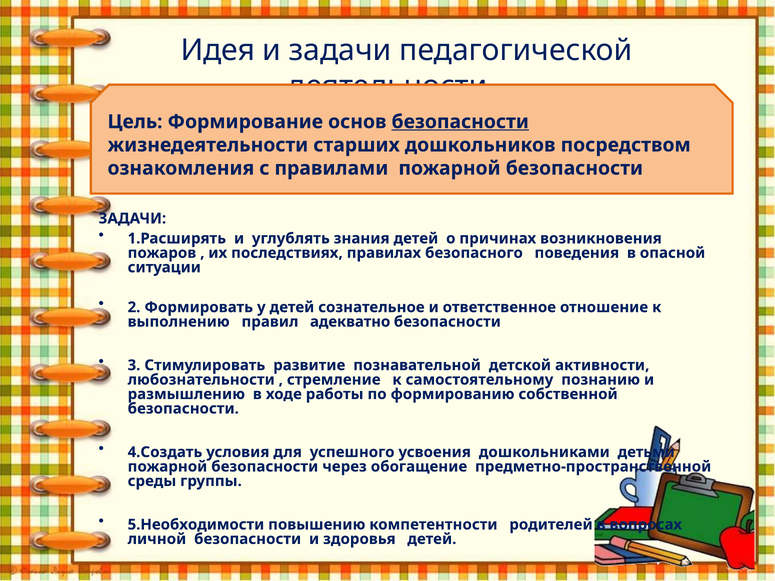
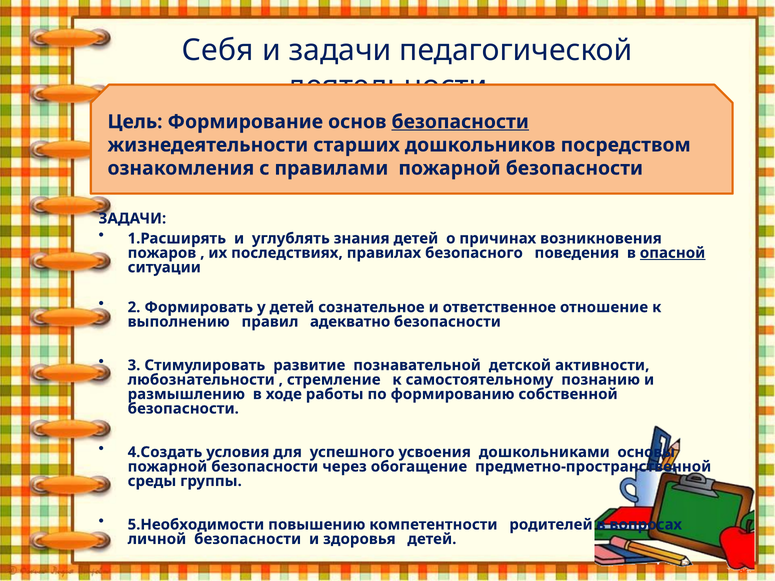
Идея: Идея -> Себя
опасной underline: none -> present
детьми: детьми -> основы
